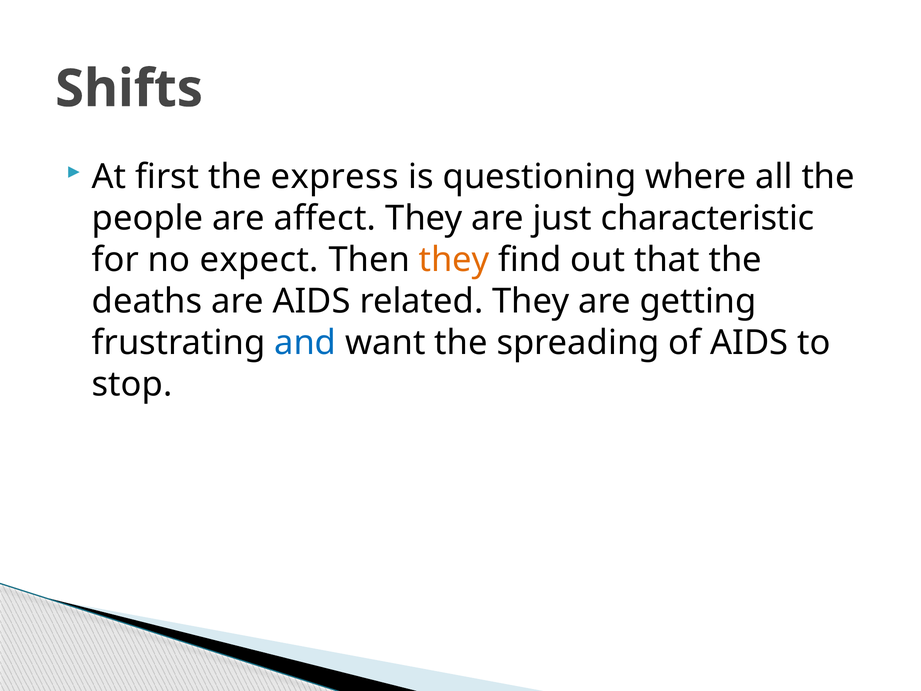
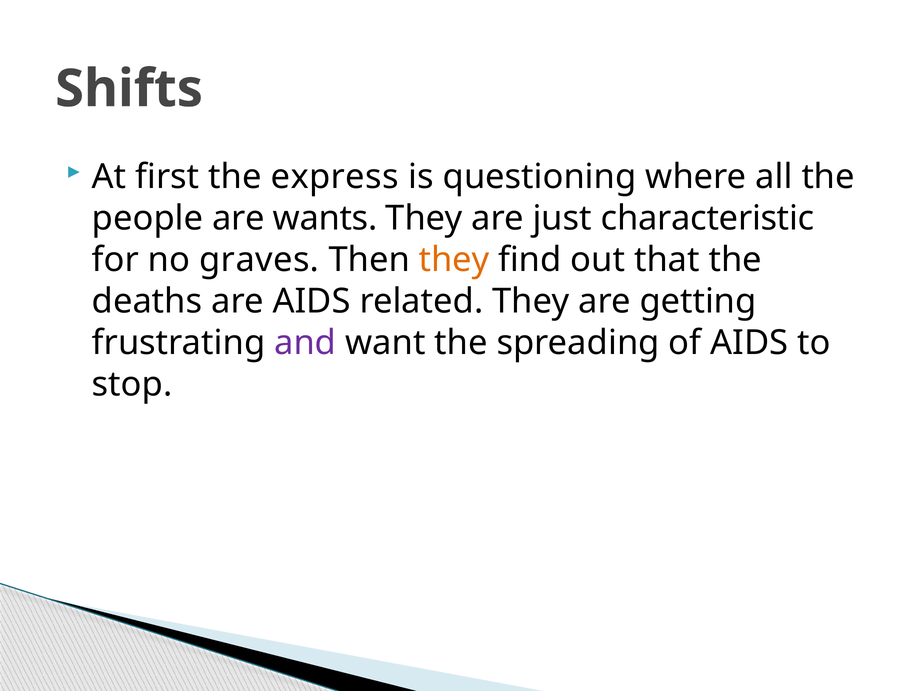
affect: affect -> wants
expect: expect -> graves
and colour: blue -> purple
